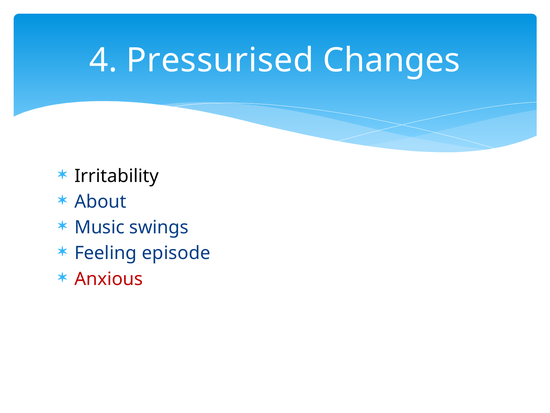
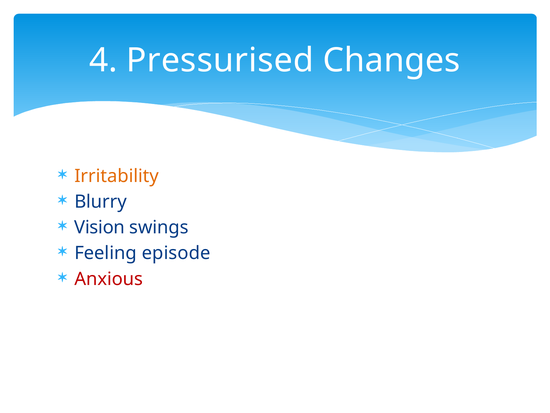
Irritability colour: black -> orange
About: About -> Blurry
Music: Music -> Vision
